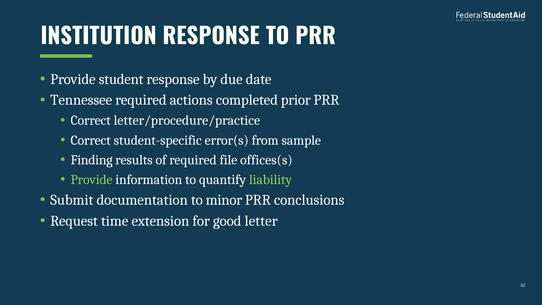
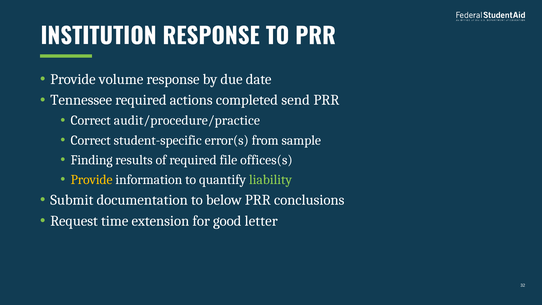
student: student -> volume
prior: prior -> send
letter/procedure/practice: letter/procedure/practice -> audit/procedure/practice
Provide at (92, 180) colour: light green -> yellow
minor: minor -> below
